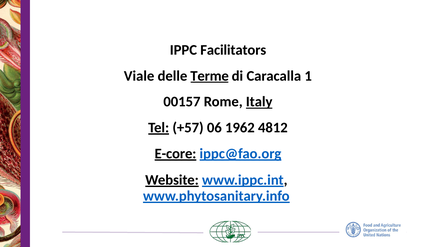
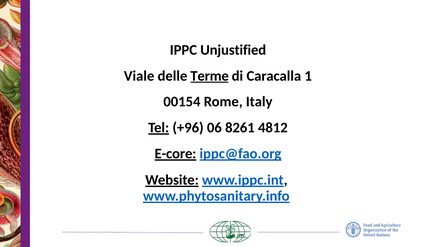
Facilitators: Facilitators -> Unjustified
00157: 00157 -> 00154
Italy underline: present -> none
+57: +57 -> +96
1962: 1962 -> 8261
